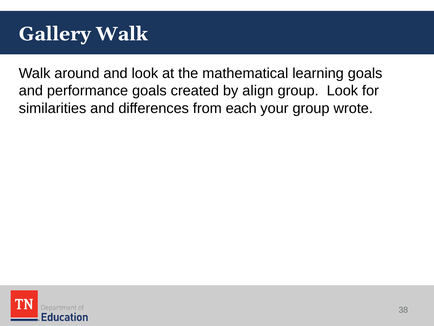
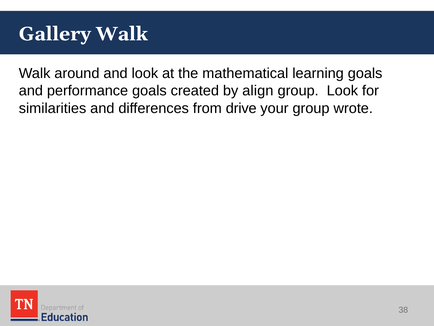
each: each -> drive
